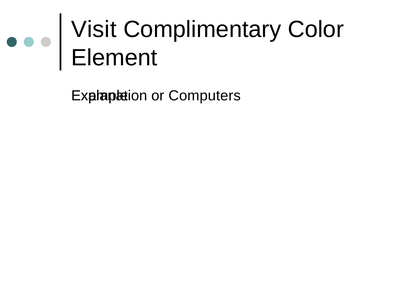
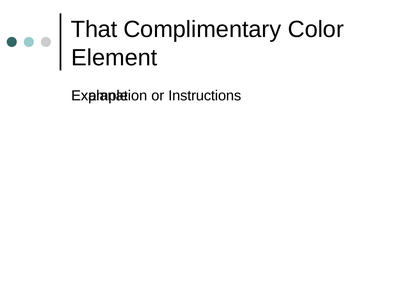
Visit: Visit -> That
Computers: Computers -> Instructions
